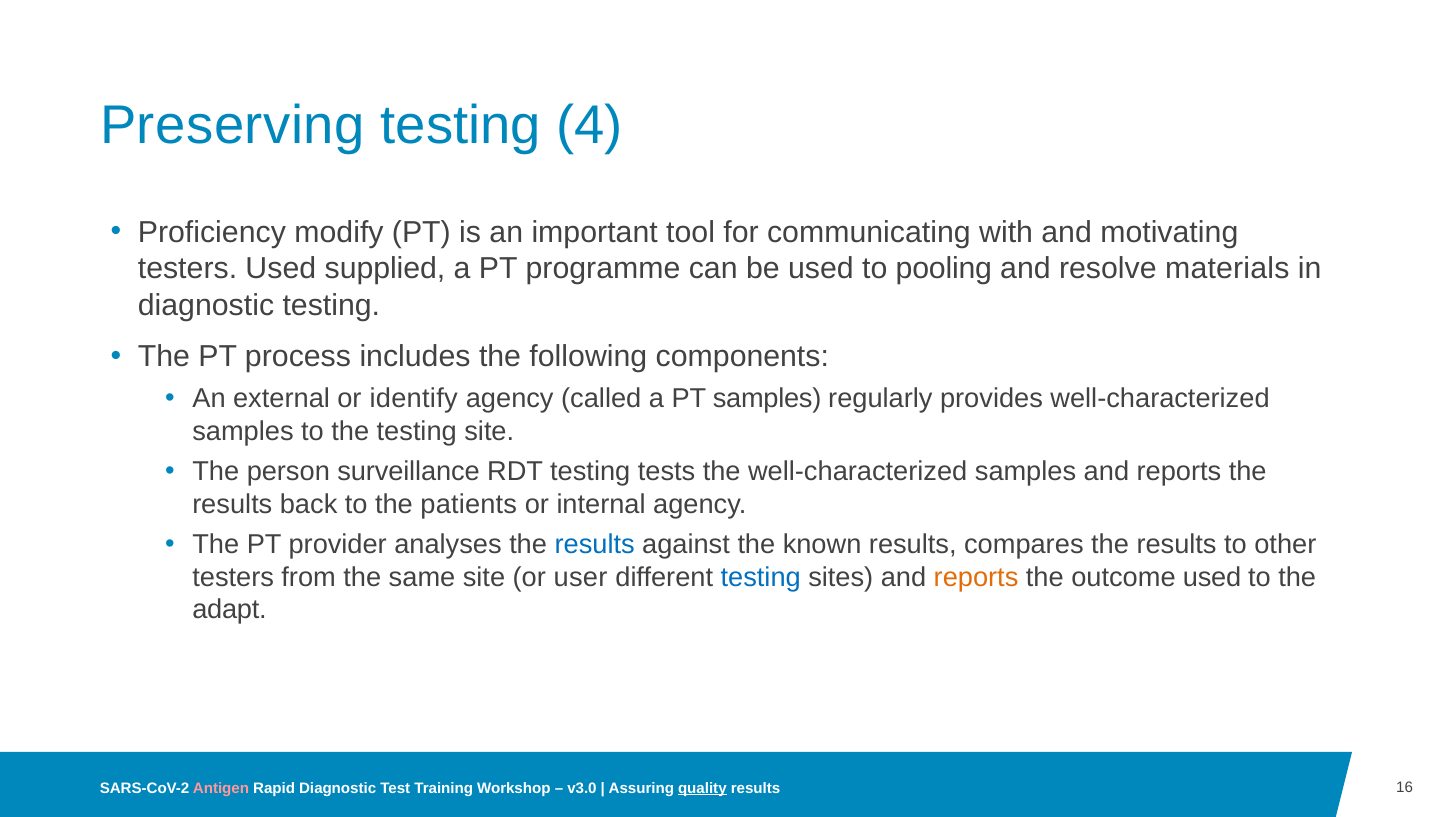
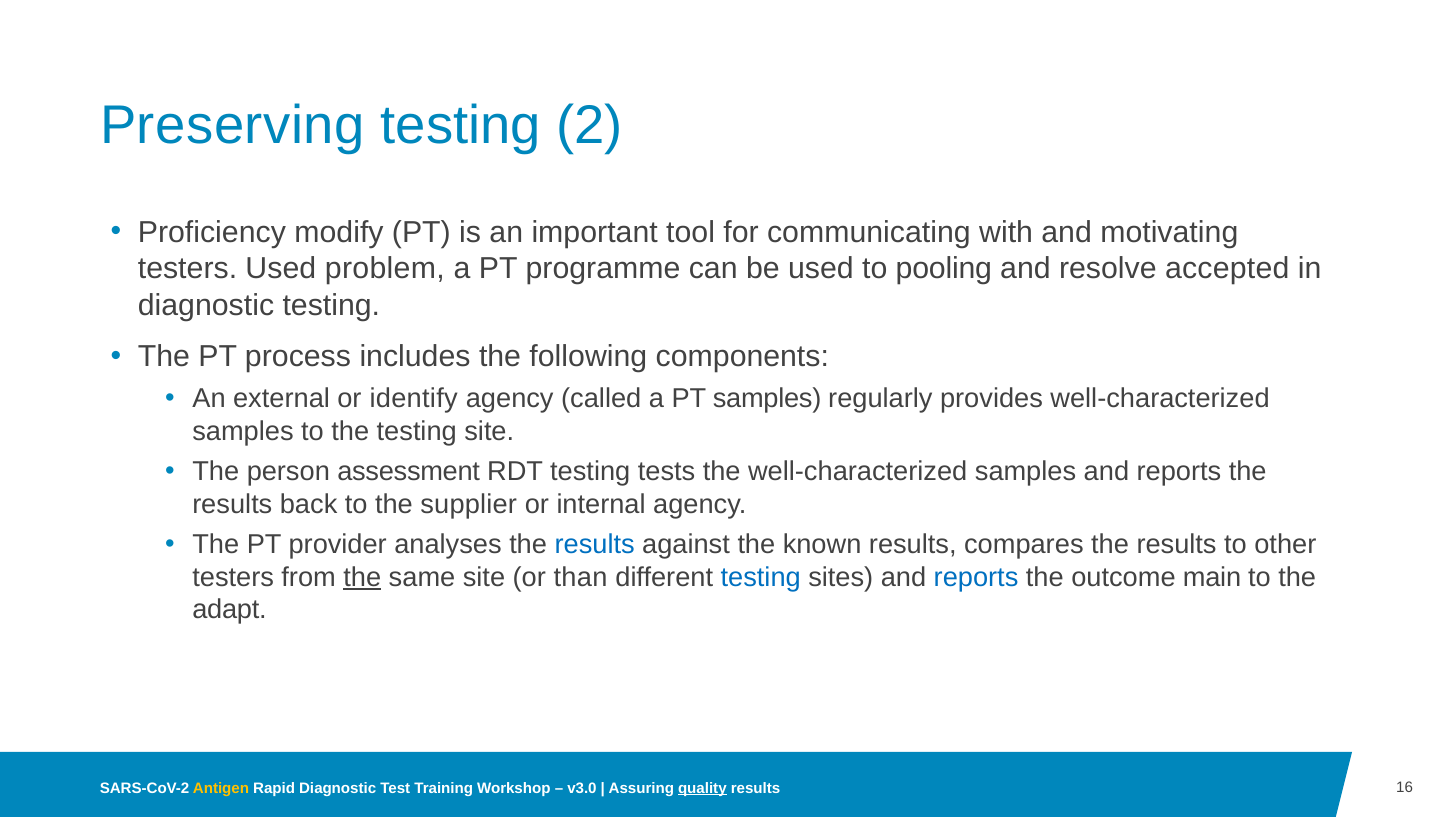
4: 4 -> 2
supplied: supplied -> problem
materials: materials -> accepted
surveillance: surveillance -> assessment
patients: patients -> supplier
the at (362, 577) underline: none -> present
user: user -> than
reports at (976, 577) colour: orange -> blue
outcome used: used -> main
Antigen colour: pink -> yellow
